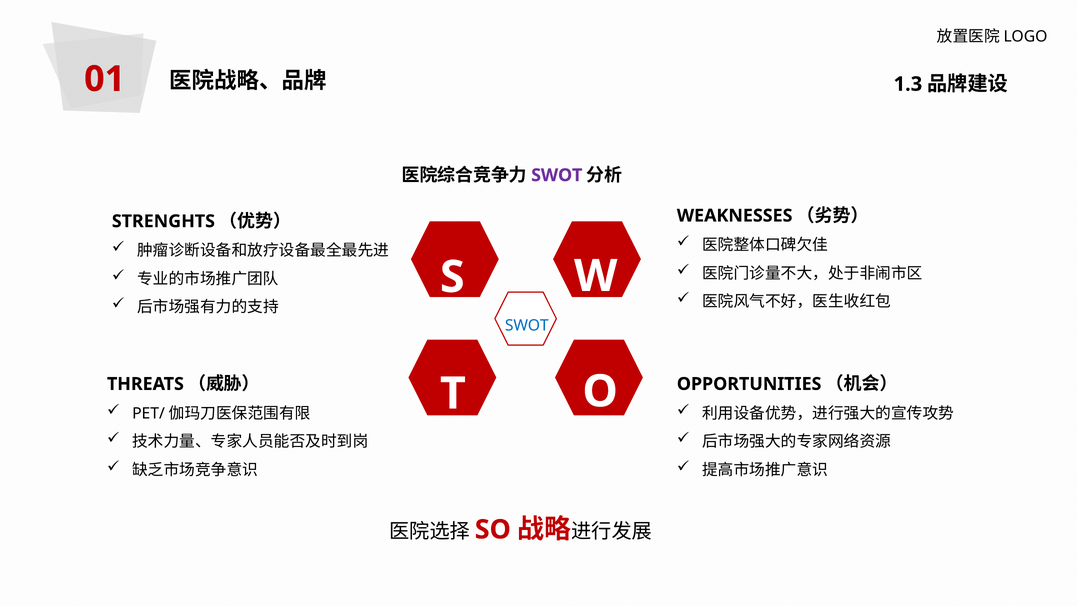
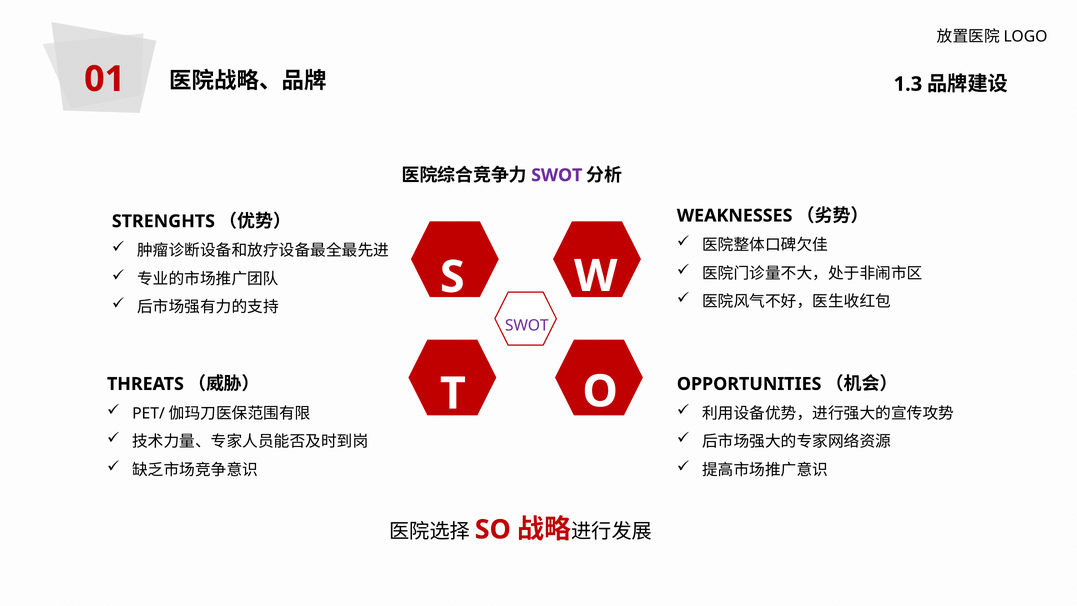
SWOT at (527, 326) colour: blue -> purple
